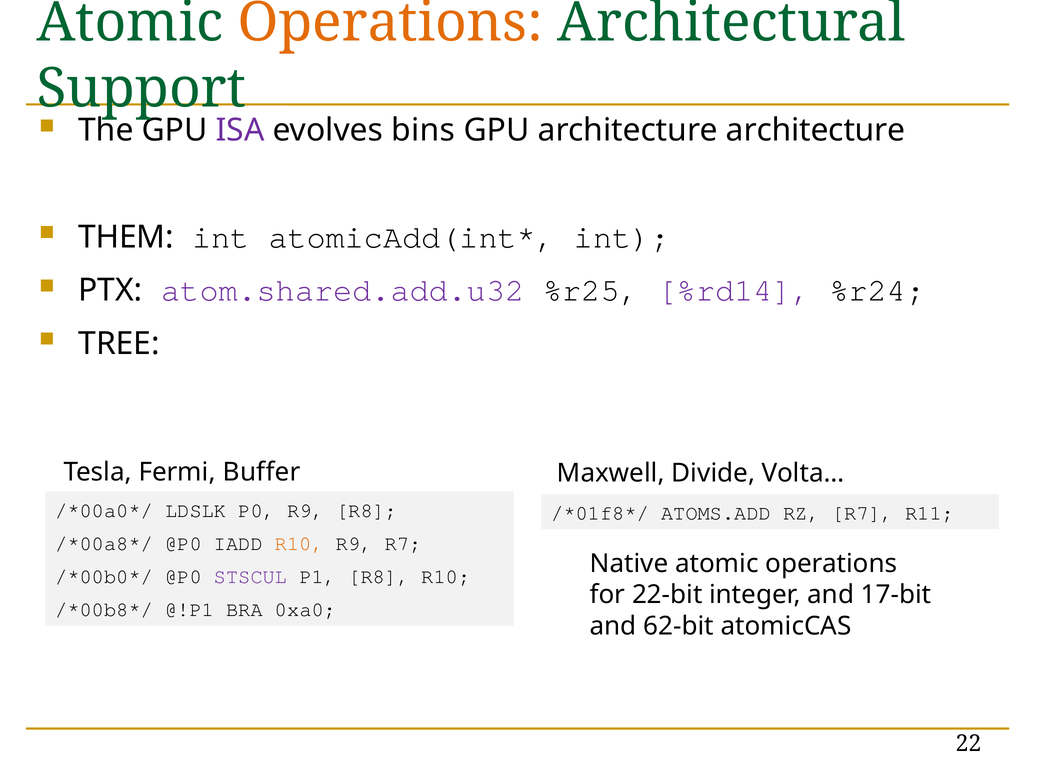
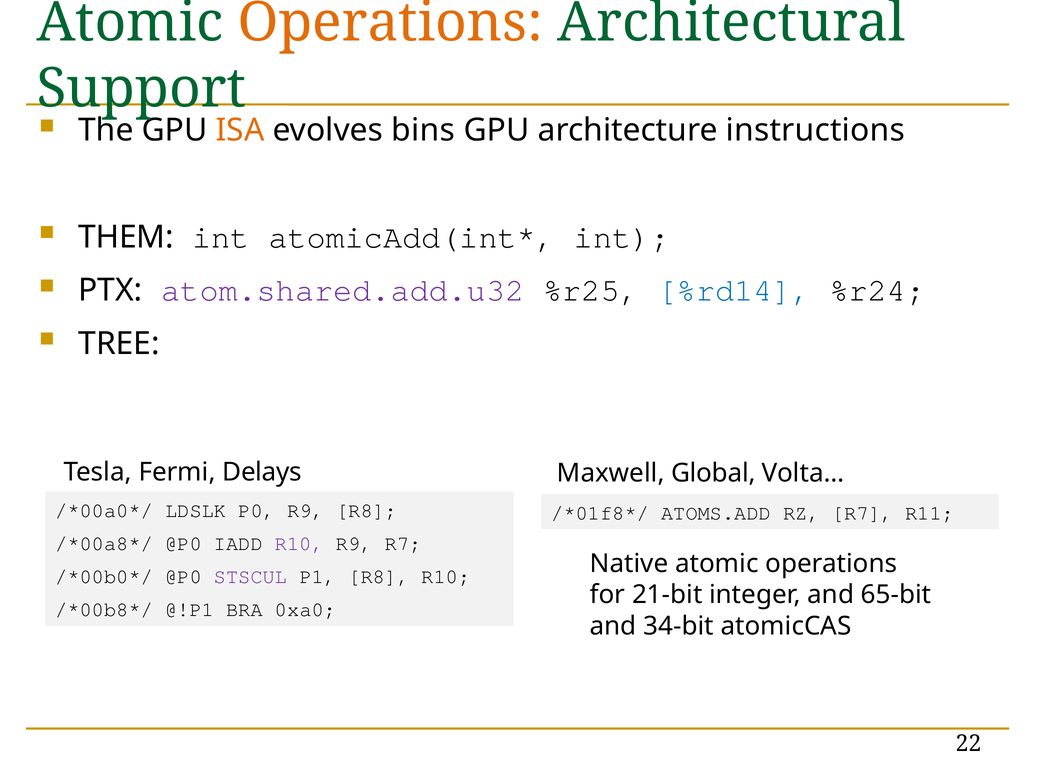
ISA colour: purple -> orange
architecture architecture: architecture -> instructions
%rd14 colour: purple -> blue
Buffer: Buffer -> Delays
Divide: Divide -> Global
R10 at (299, 544) colour: orange -> purple
22-bit: 22-bit -> 21-bit
17-bit: 17-bit -> 65-bit
62-bit: 62-bit -> 34-bit
